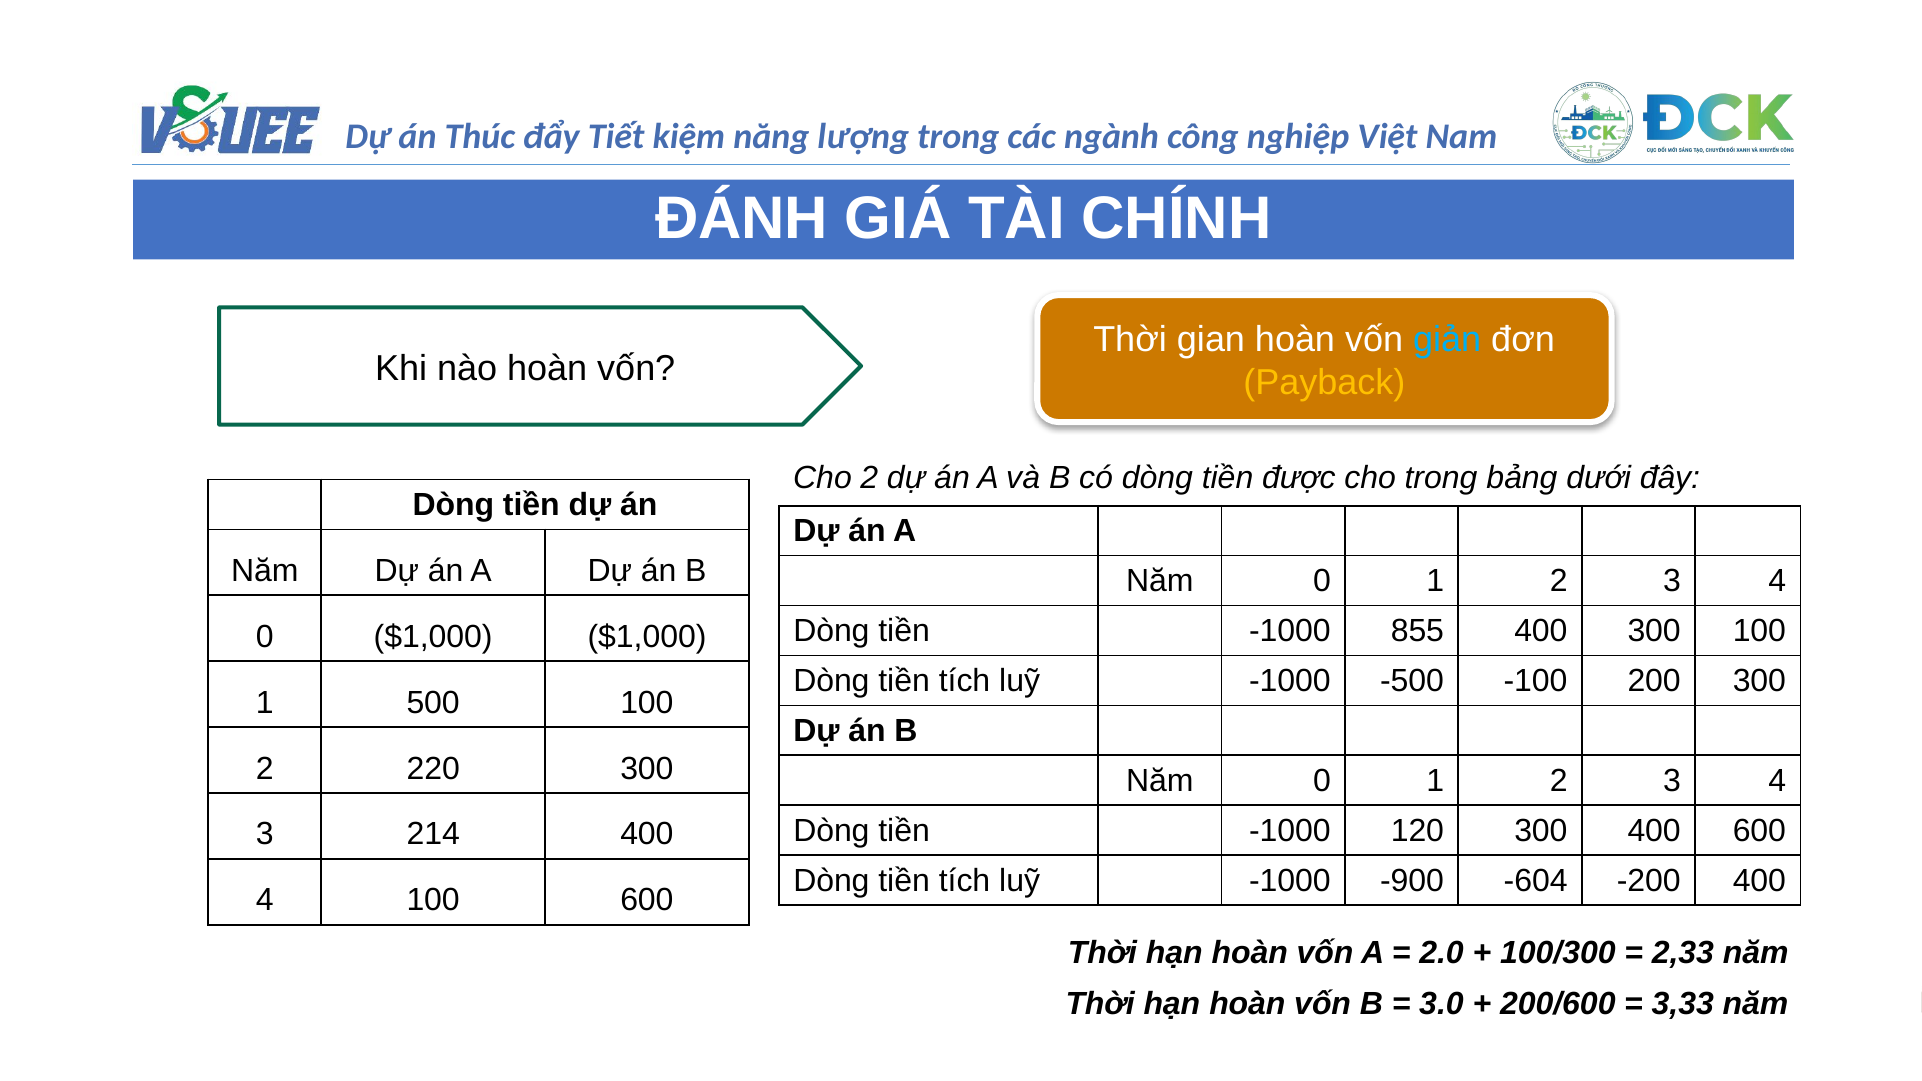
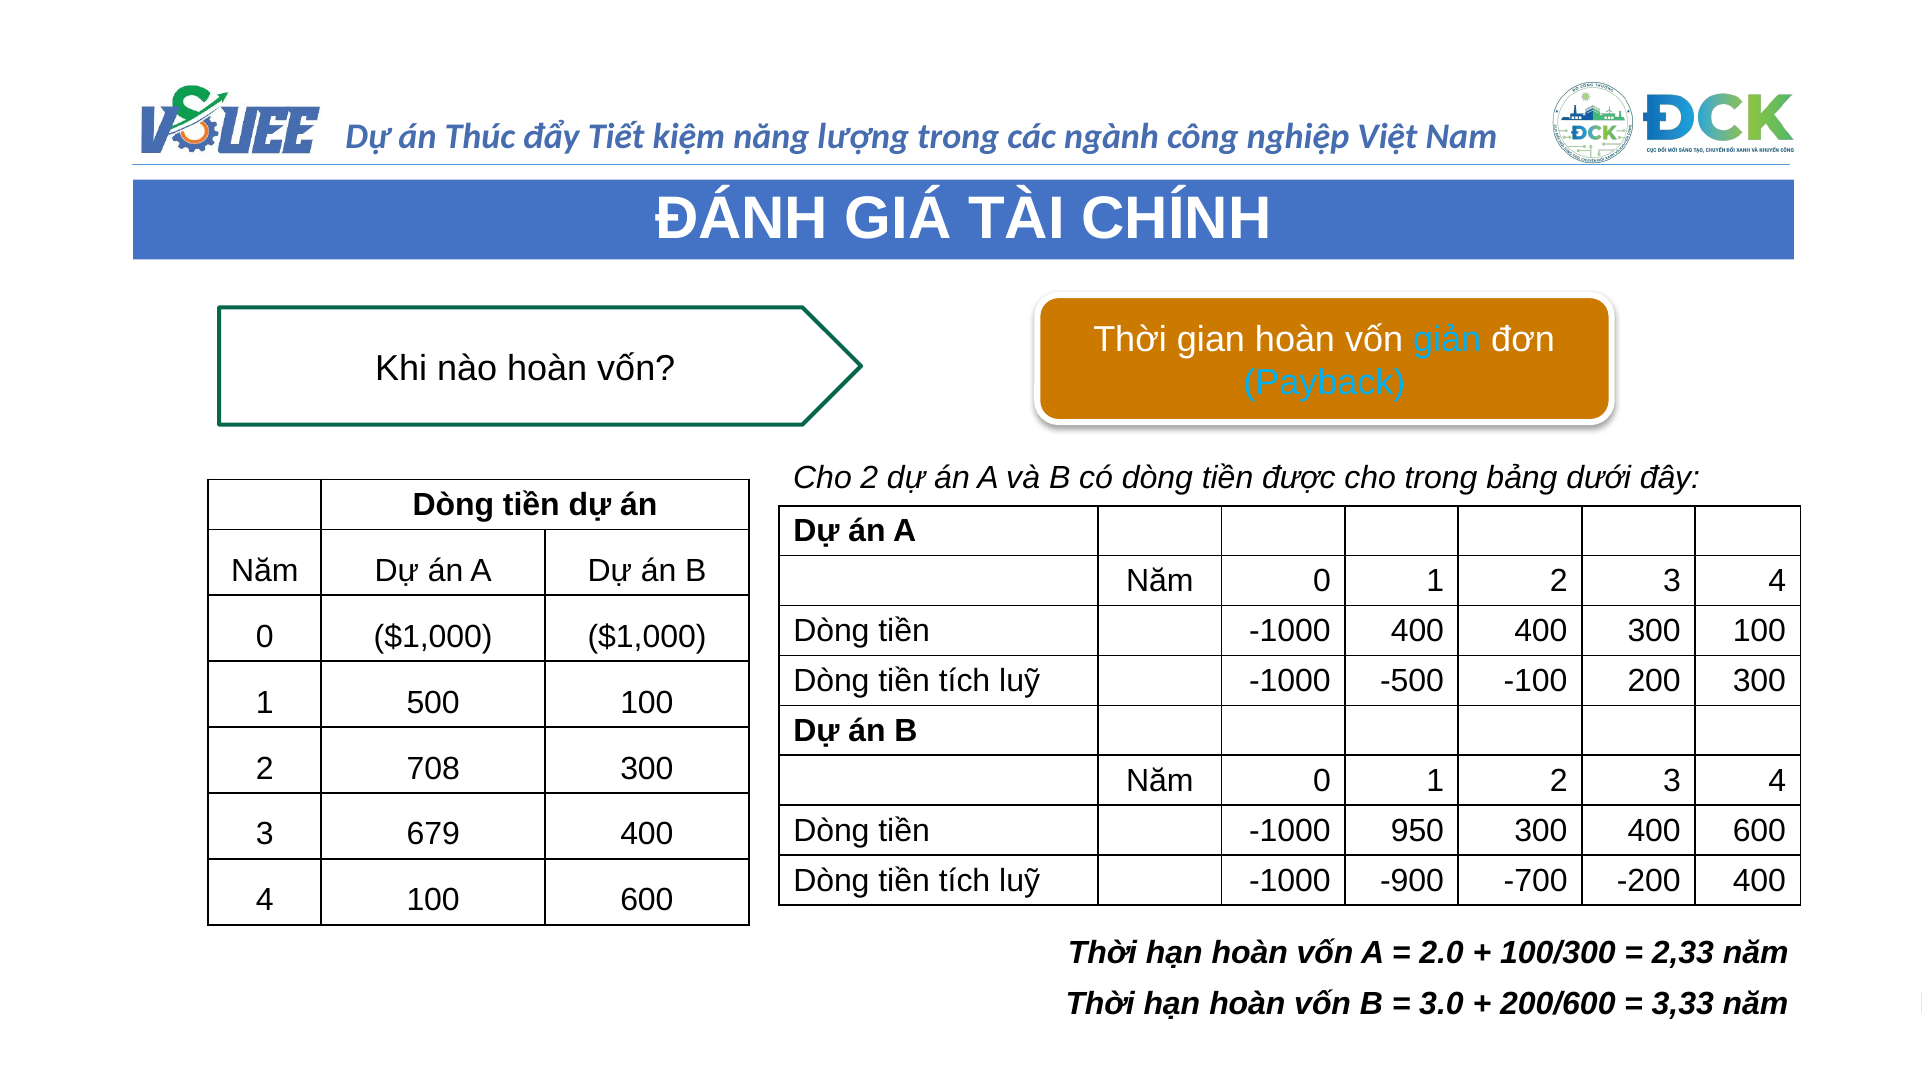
Payback colour: yellow -> light blue
-1000 855: 855 -> 400
220: 220 -> 708
120: 120 -> 950
214: 214 -> 679
-604: -604 -> -700
